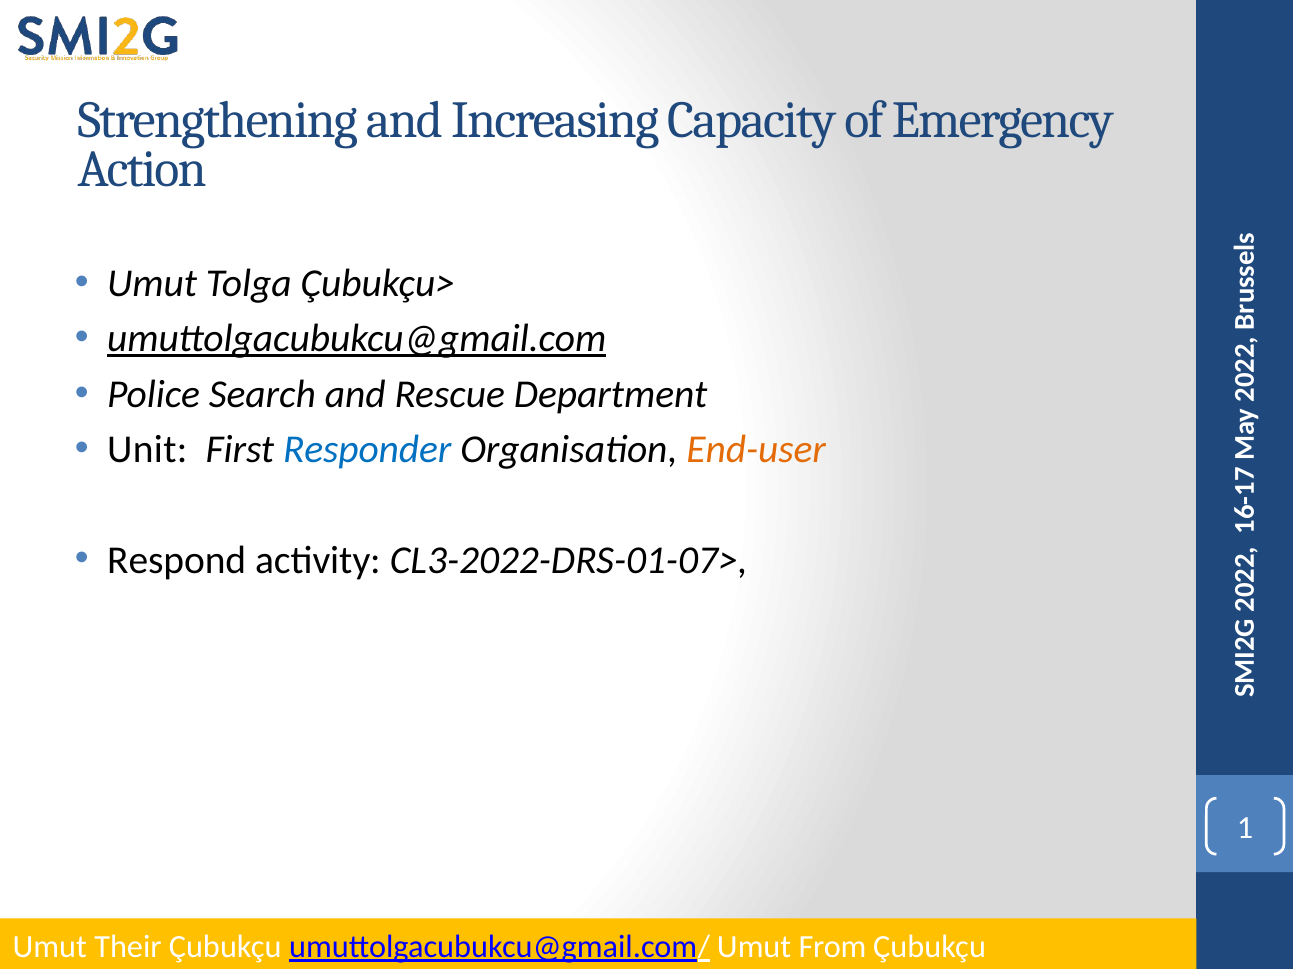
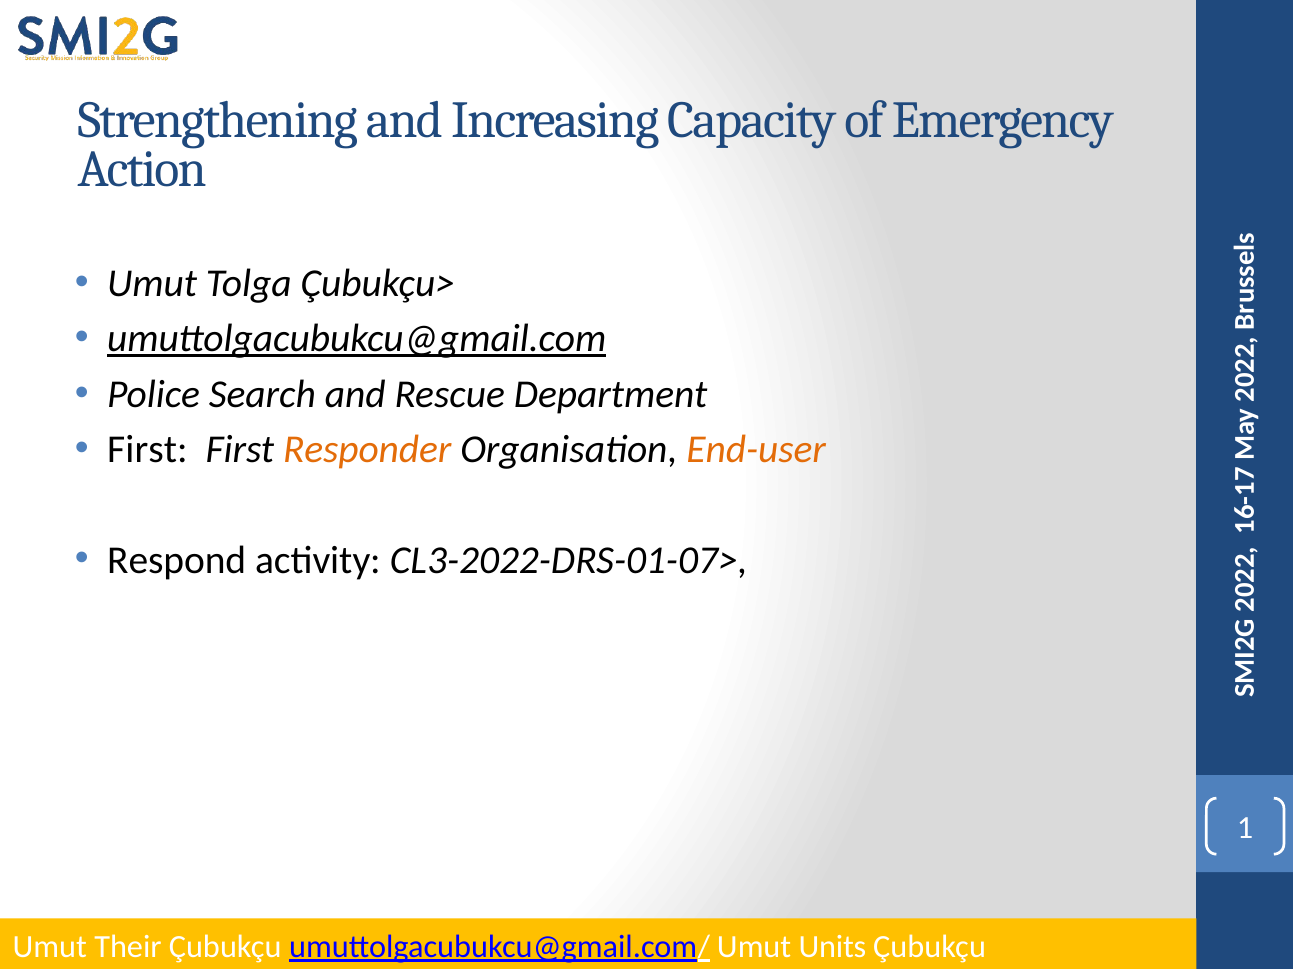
Unit at (147, 450): Unit -> First
Responder colour: blue -> orange
From: From -> Units
